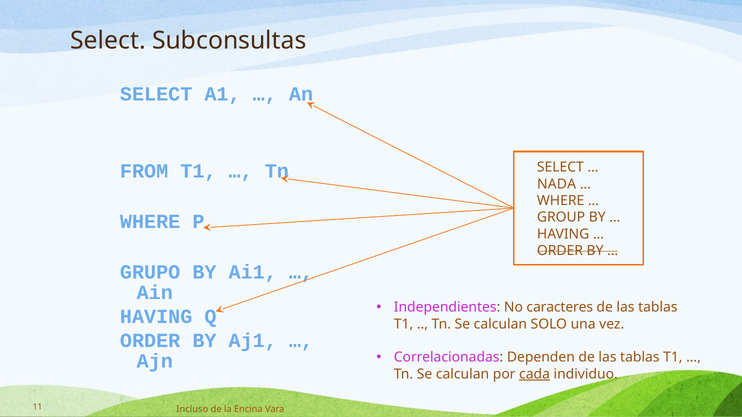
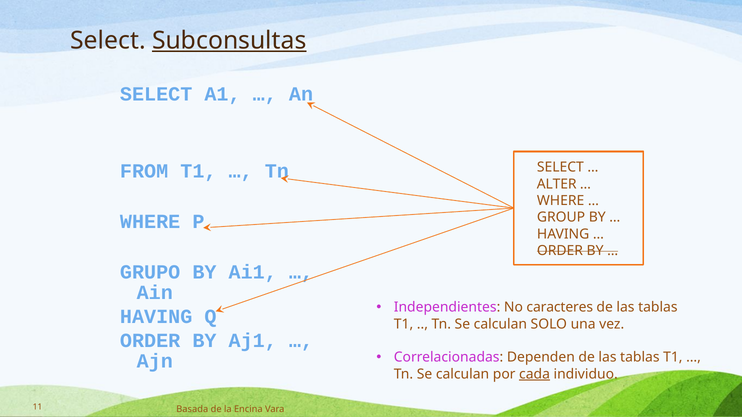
Subconsultas underline: none -> present
NADA: NADA -> ALTER
Incluso: Incluso -> Basada
